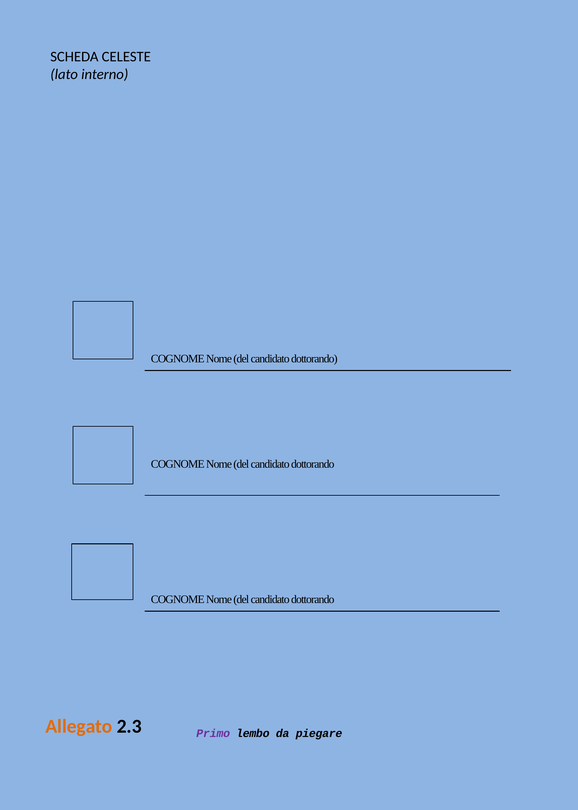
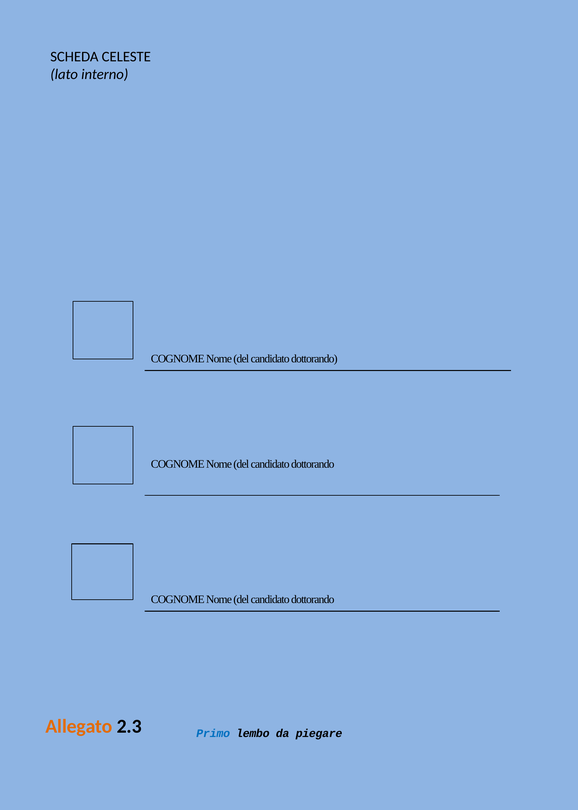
Primo colour: purple -> blue
